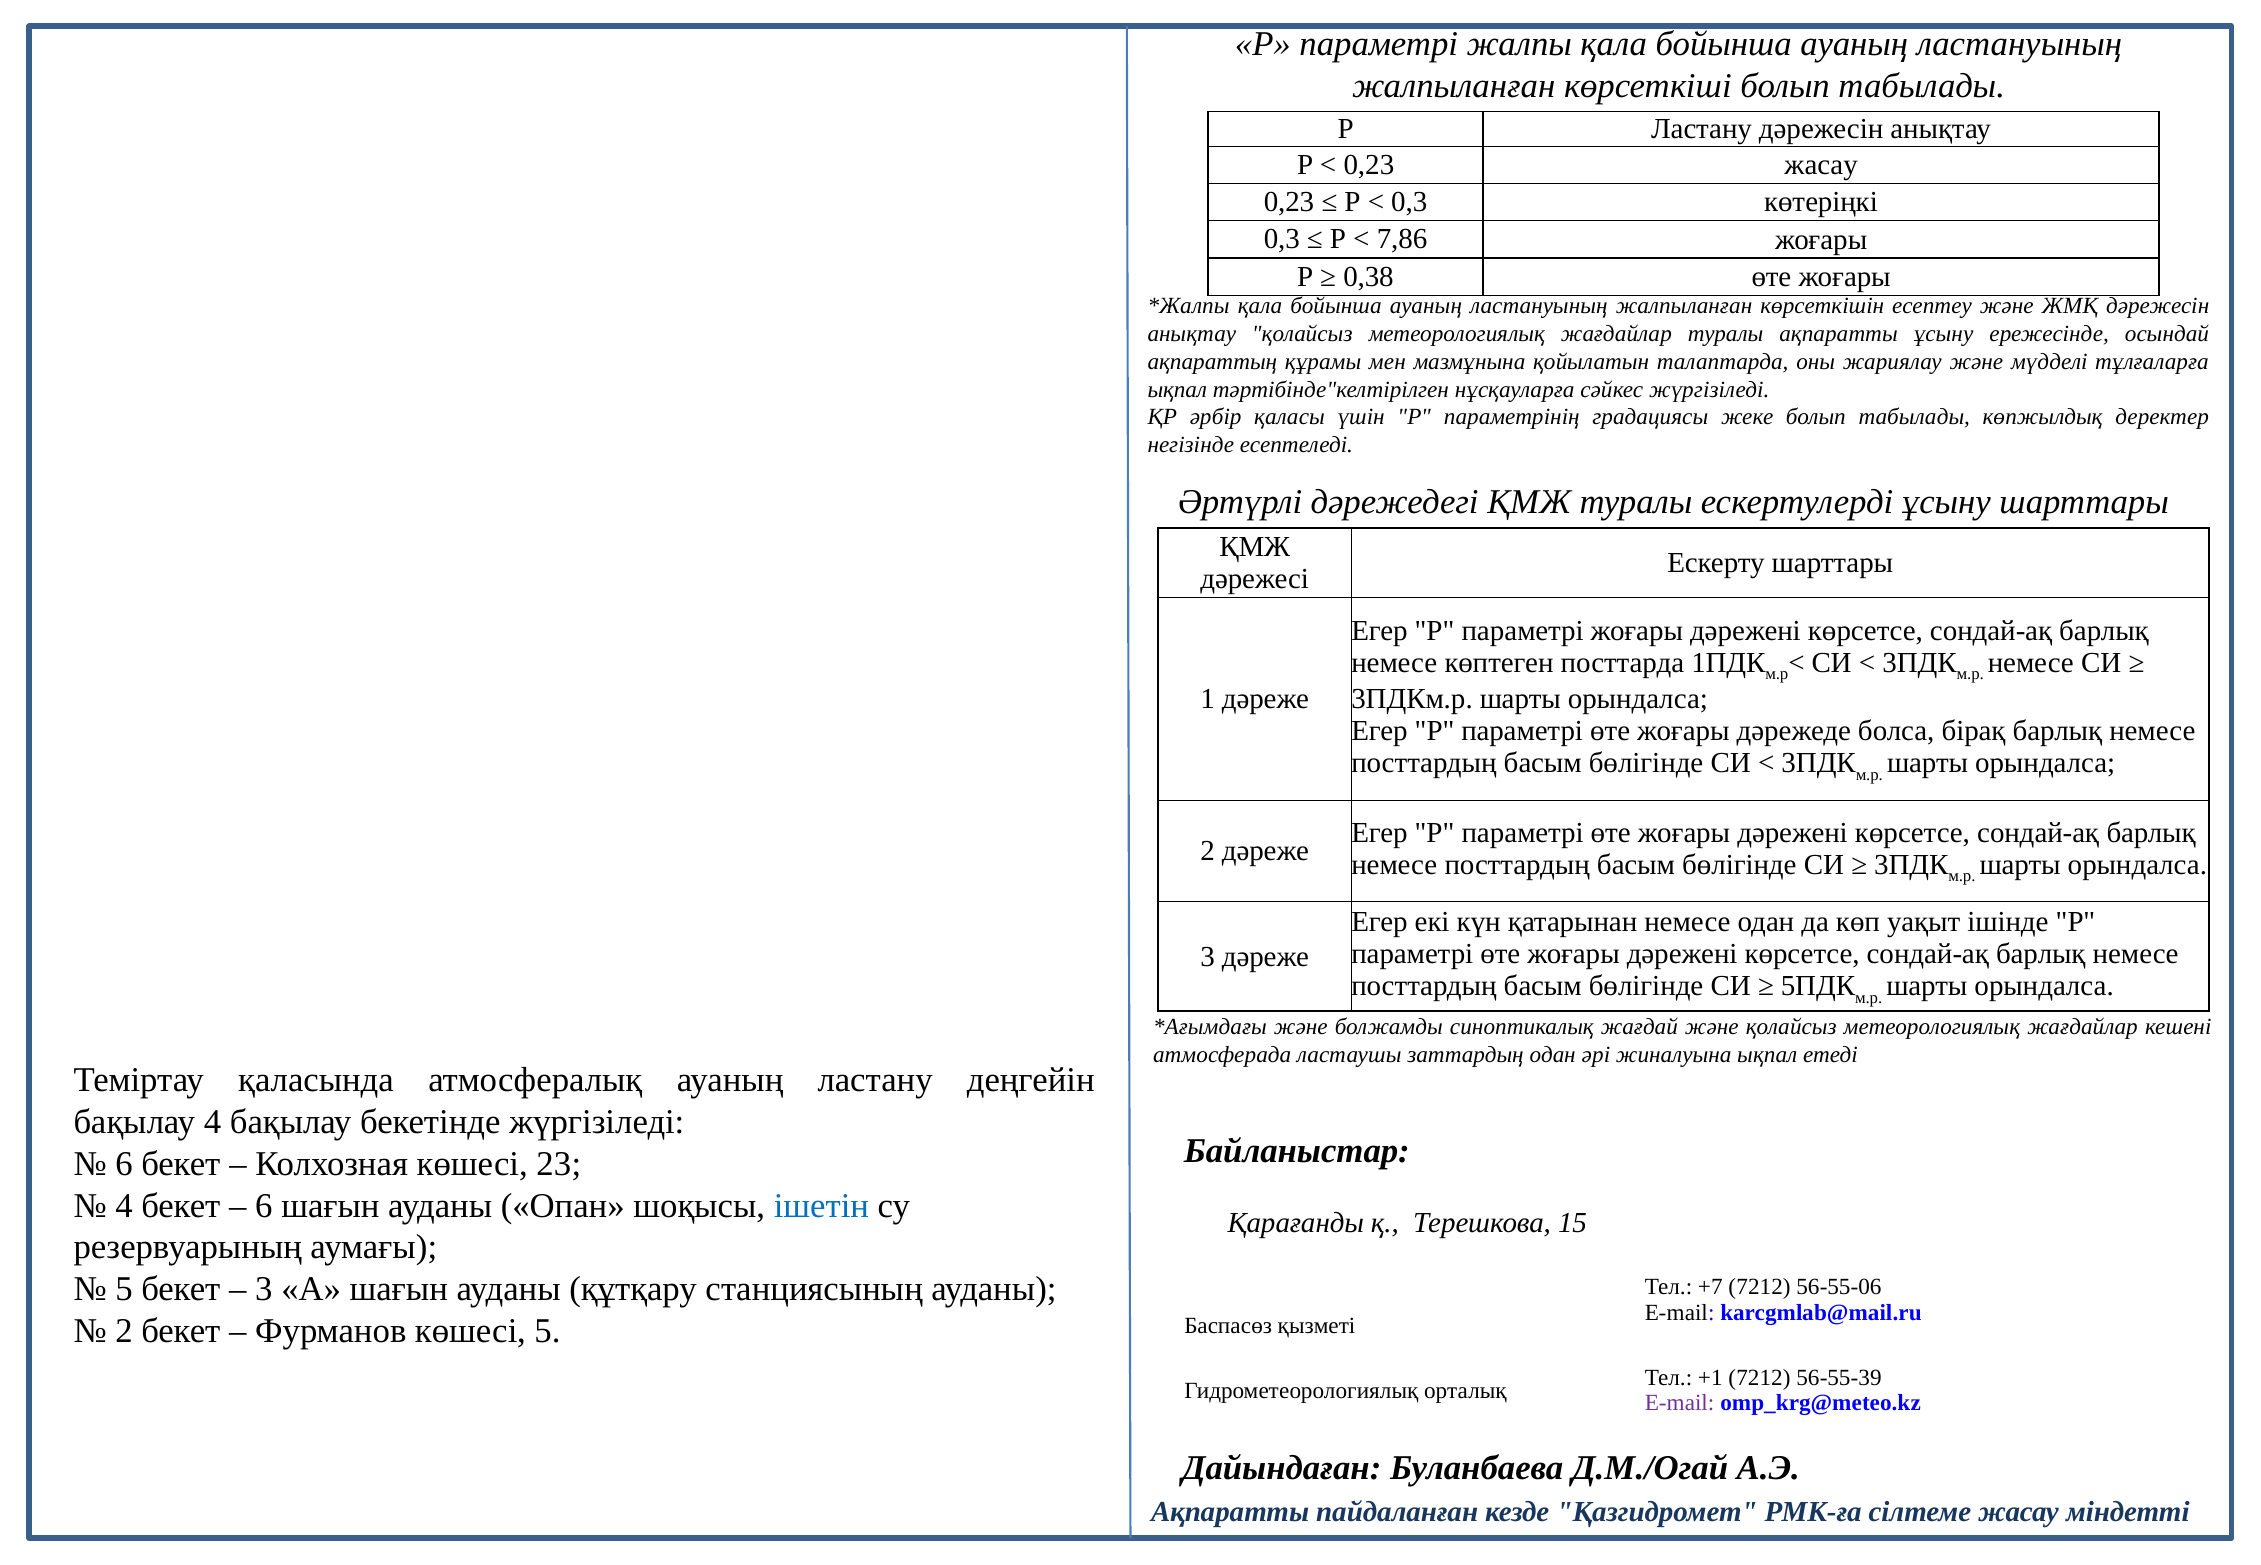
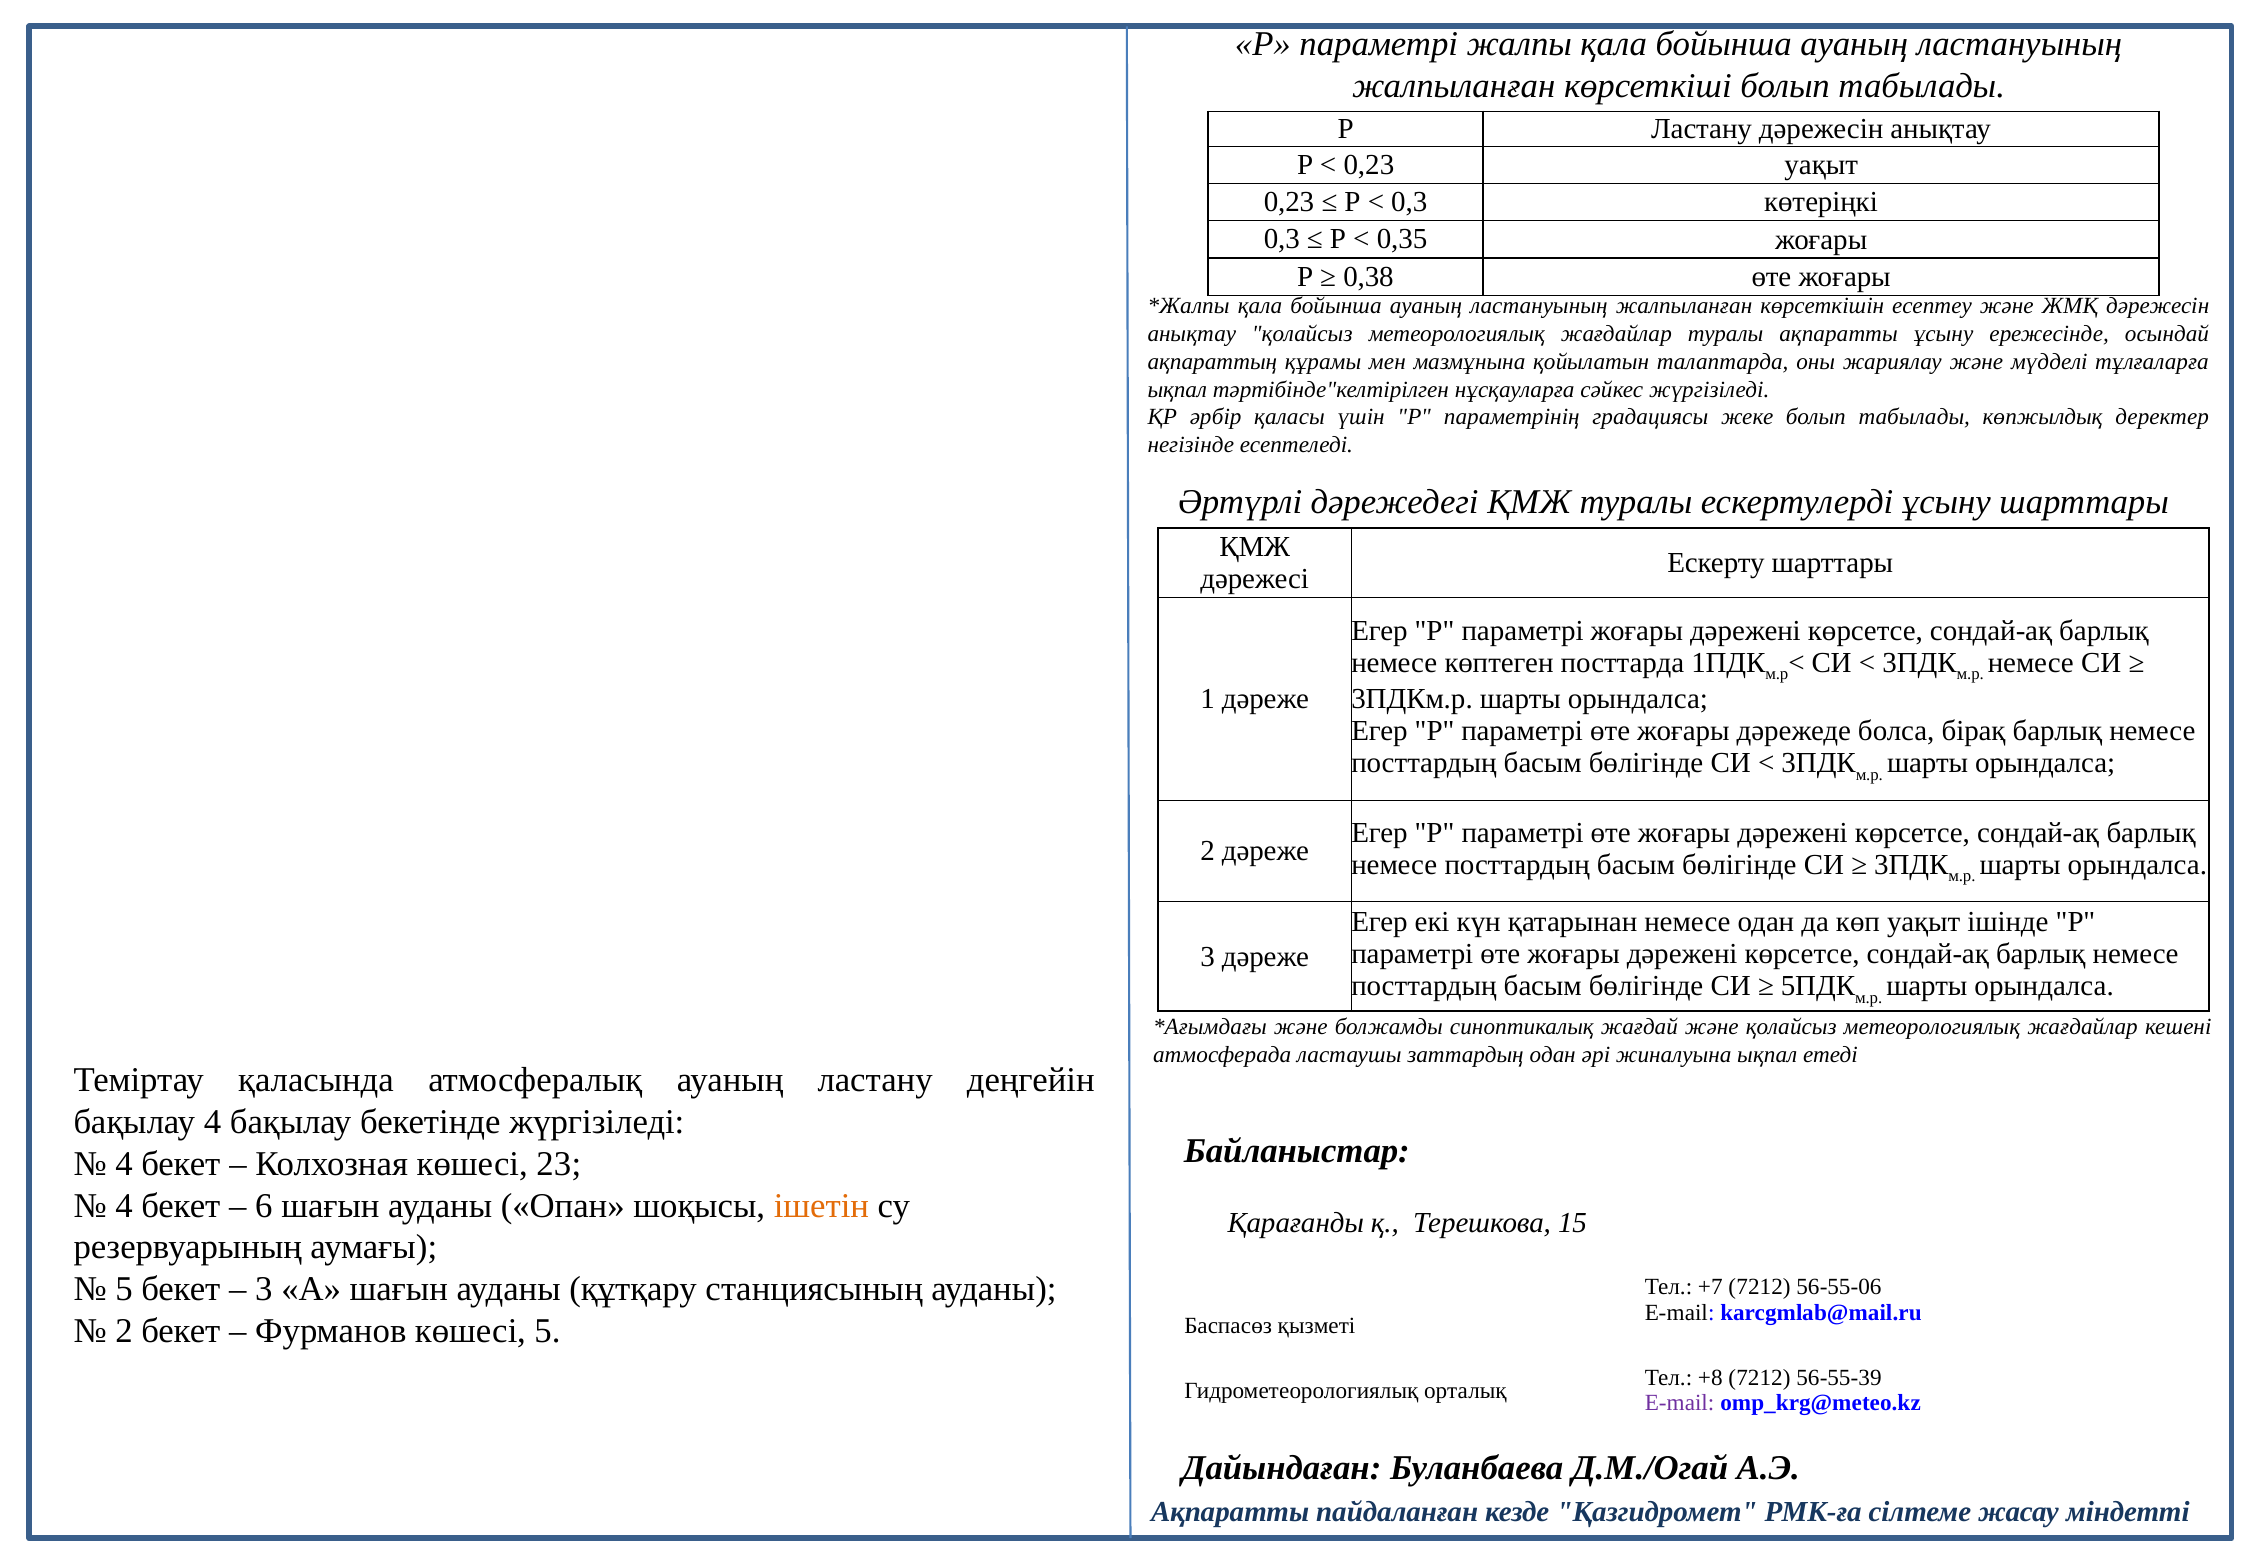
0,23 жасау: жасау -> уақыт
7,86: 7,86 -> 0,35
6 at (124, 1164): 6 -> 4
ішетін colour: blue -> orange
+1: +1 -> +8
